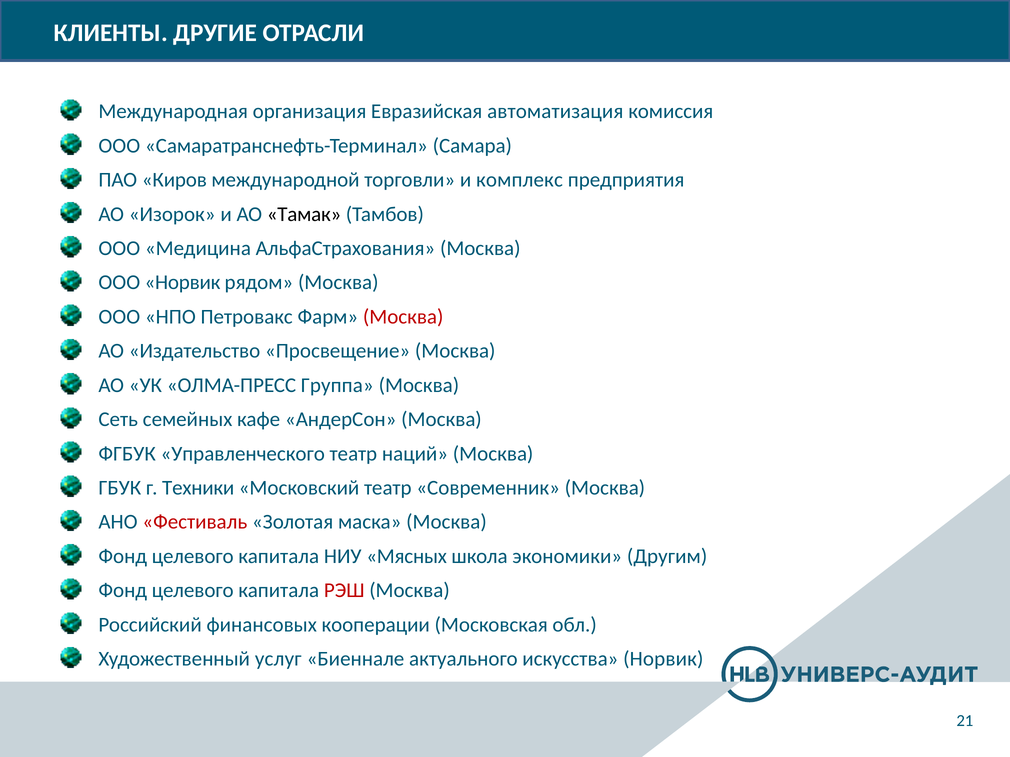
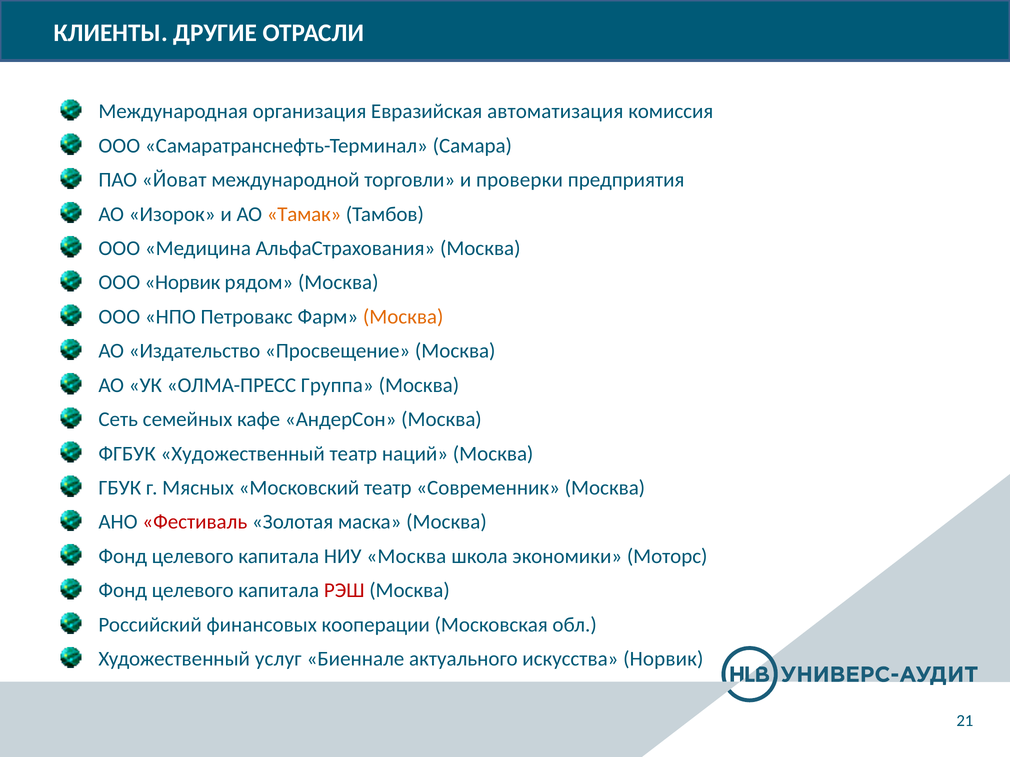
Киров: Киров -> Йоват
комплекс: комплекс -> проверки
Тамак colour: black -> orange
Москва at (403, 317) colour: red -> orange
ФГБУК Управленческого: Управленческого -> Художественный
Техники: Техники -> Мясных
НИУ Мясных: Мясных -> Москва
Другим: Другим -> Моторс
